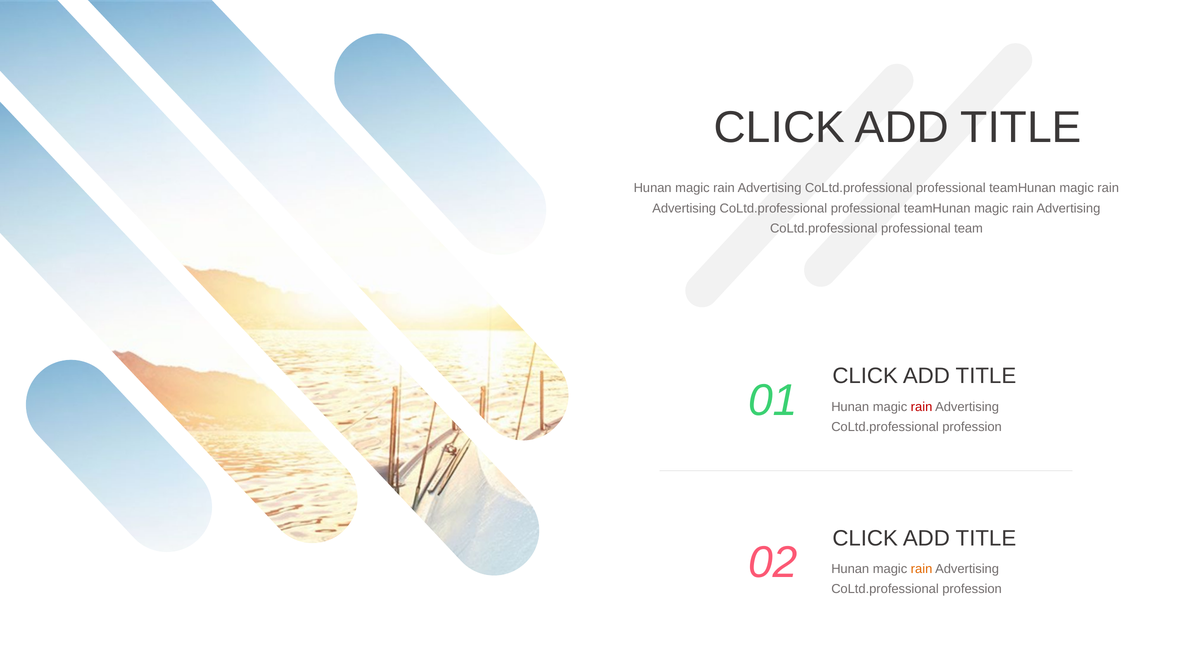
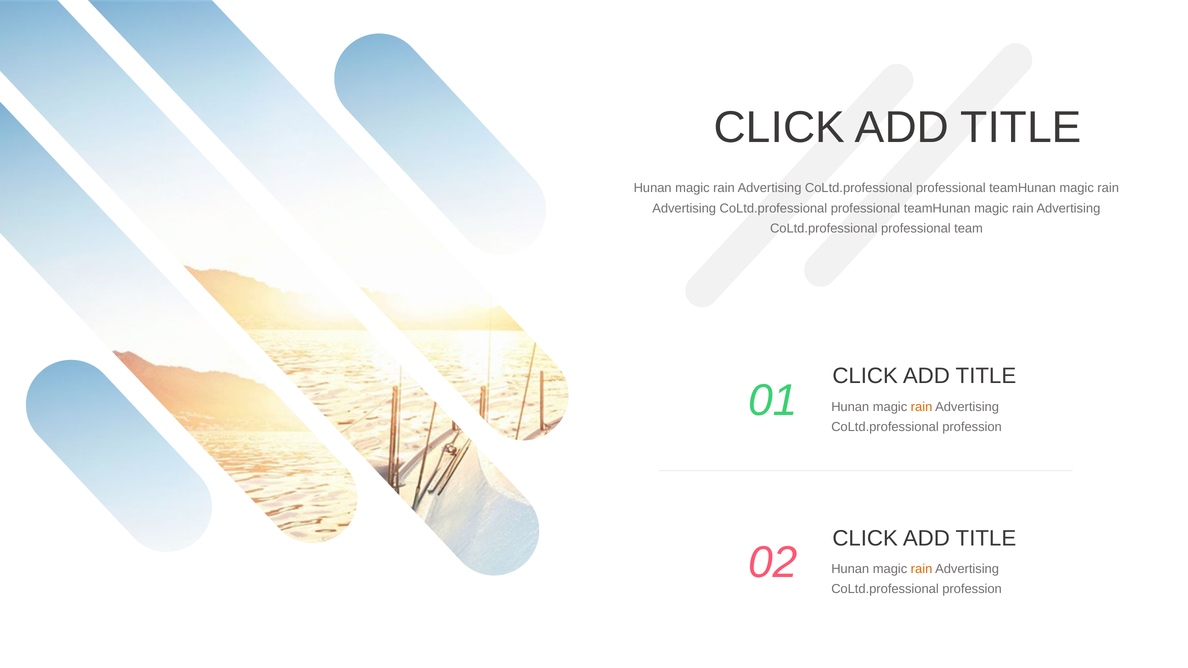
rain at (922, 407) colour: red -> orange
